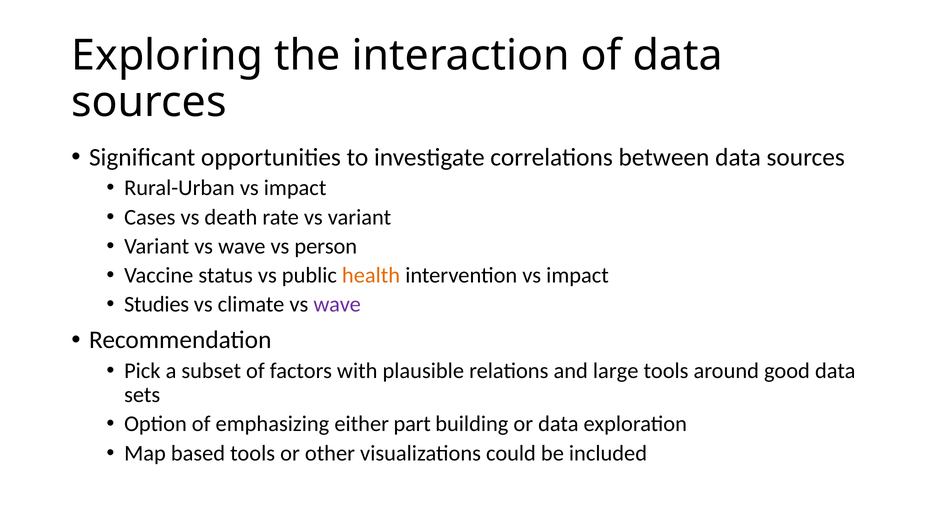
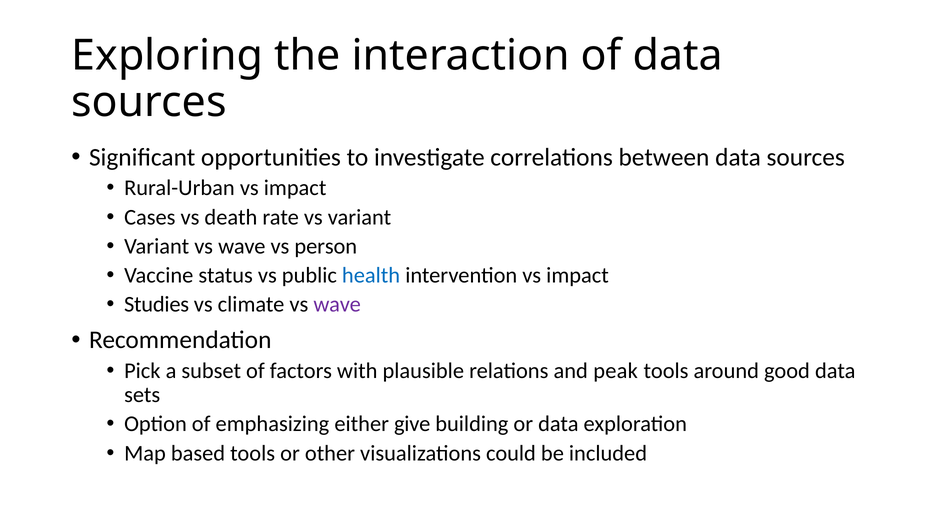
health colour: orange -> blue
large: large -> peak
part: part -> give
